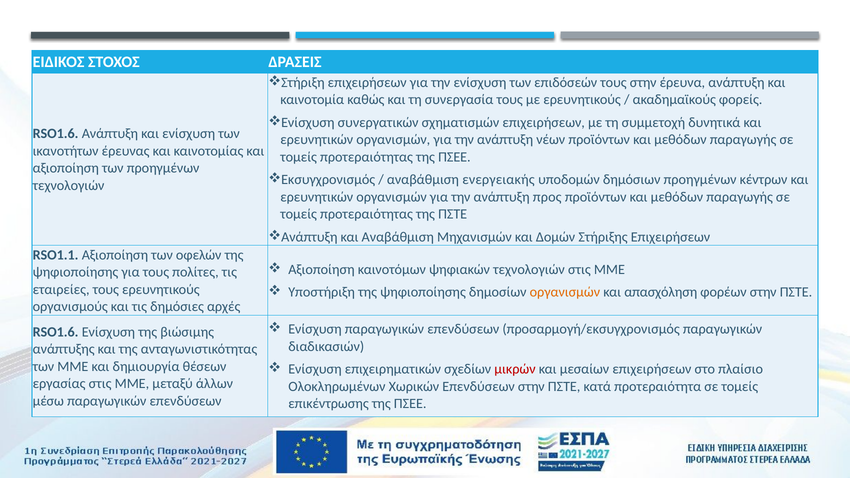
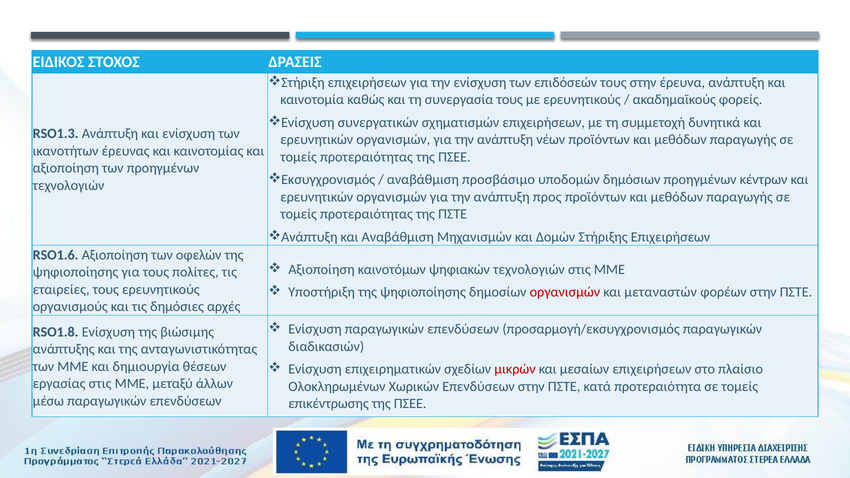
RSO1.6 at (56, 134): RSO1.6 -> RSO1.3
ενεργειακής: ενεργειακής -> προσβάσιμο
RSO1.1: RSO1.1 -> RSO1.6
οργανισμών at (565, 292) colour: orange -> red
απασχόληση: απασχόληση -> μεταναστών
RSO1.6 at (56, 332): RSO1.6 -> RSO1.8
